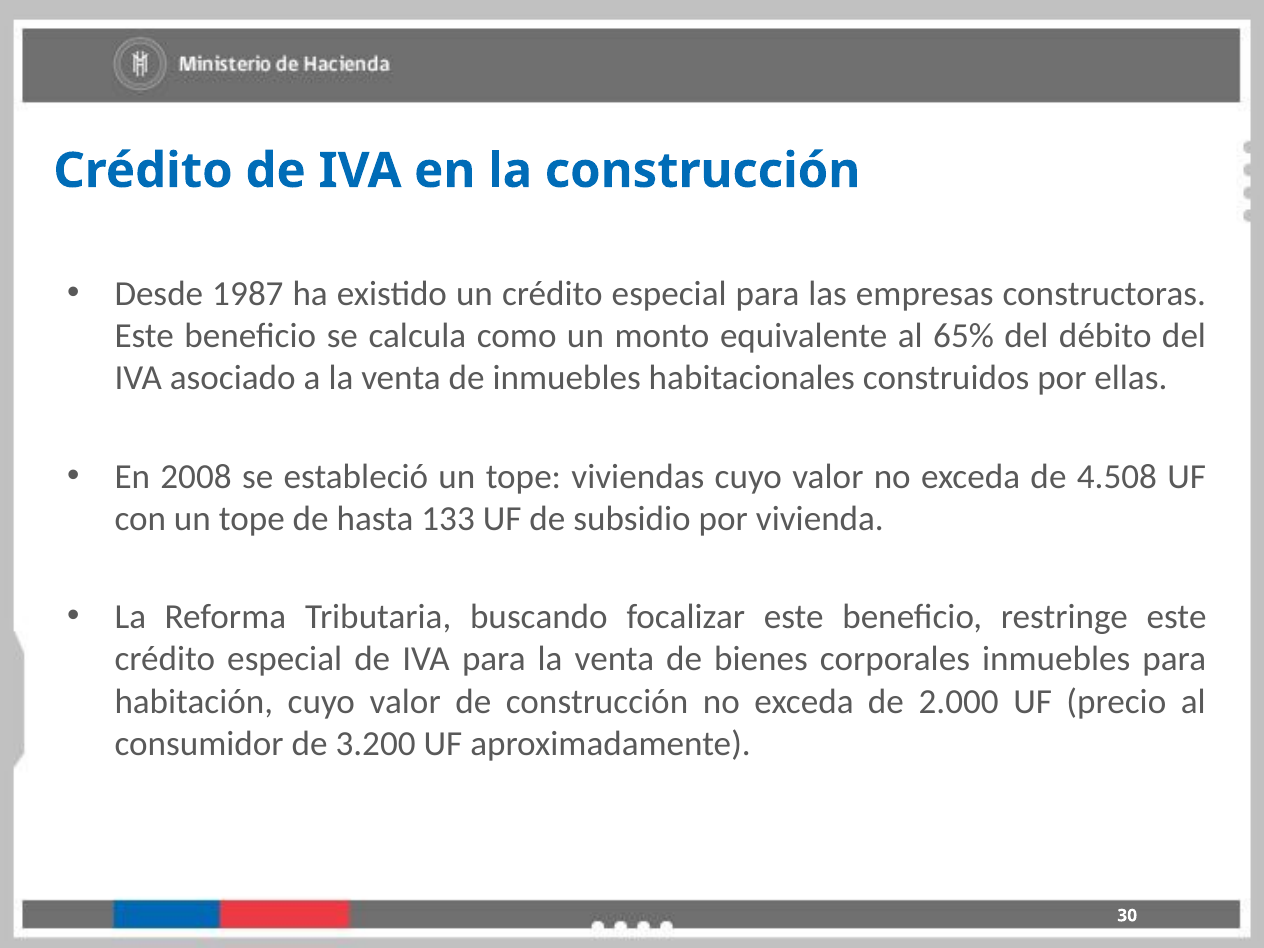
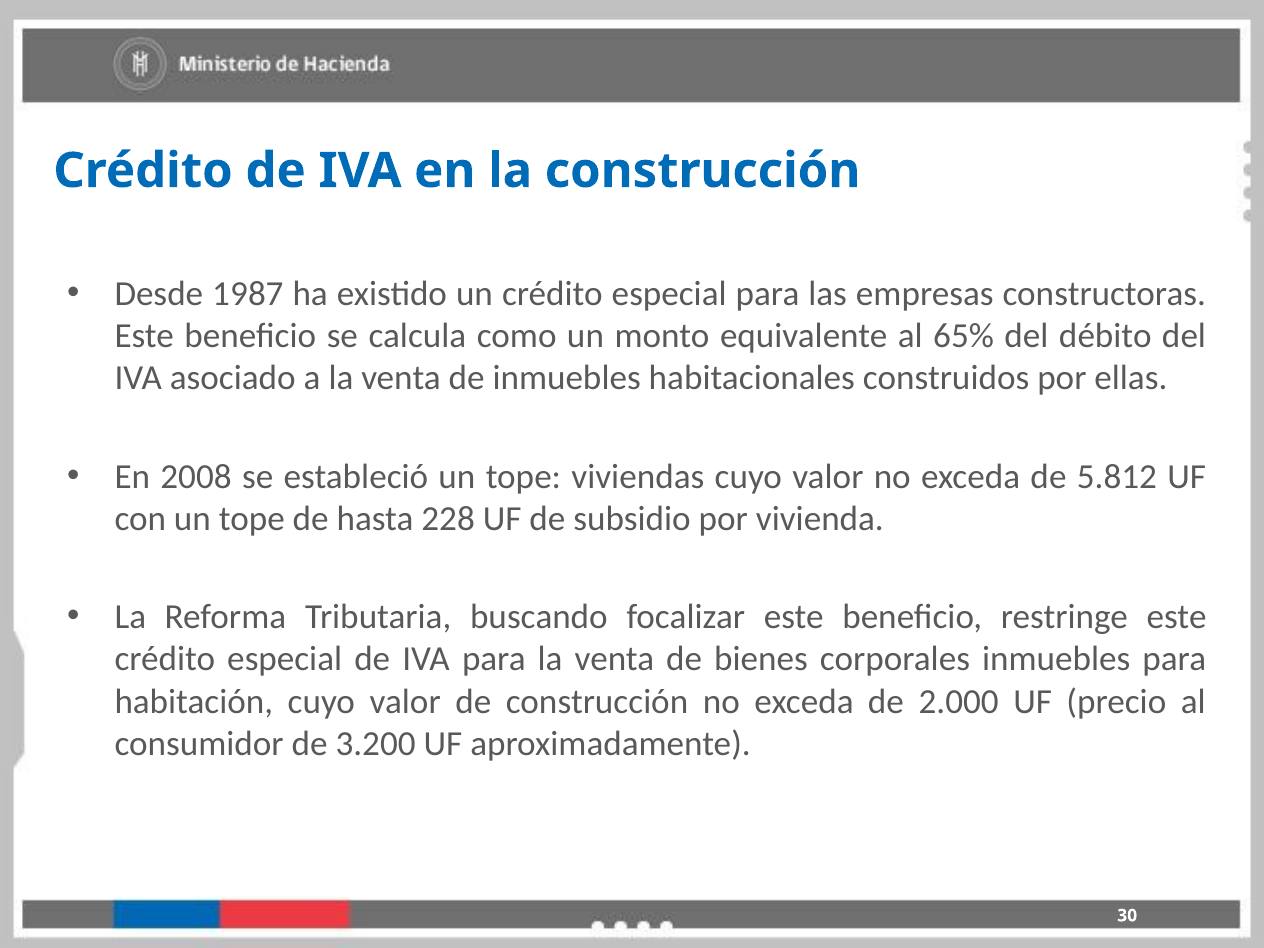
4.508: 4.508 -> 5.812
133: 133 -> 228
